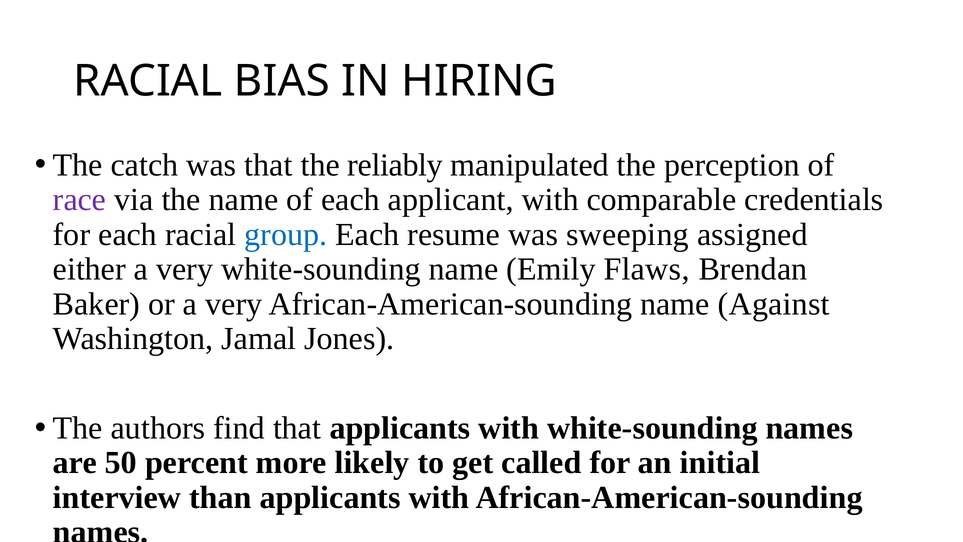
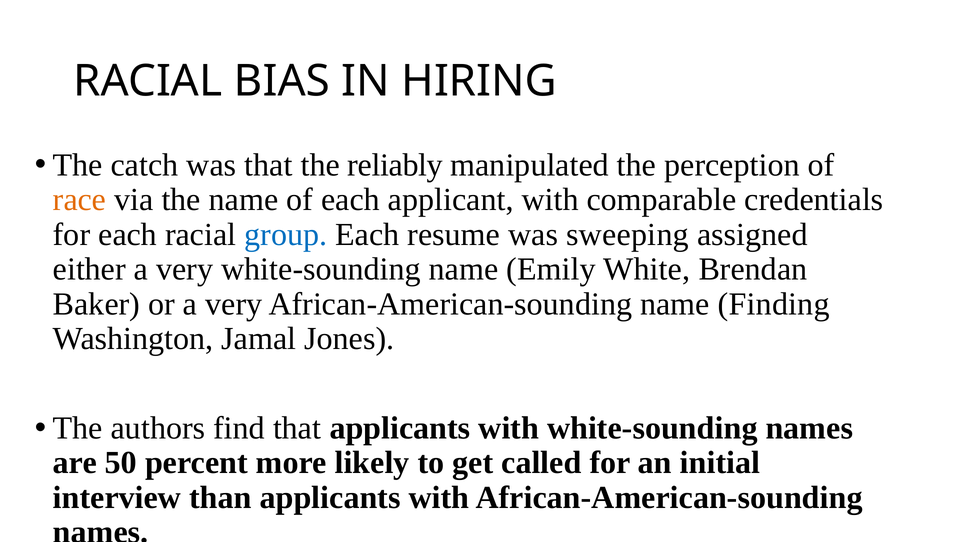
race colour: purple -> orange
Flaws: Flaws -> White
Against: Against -> Finding
